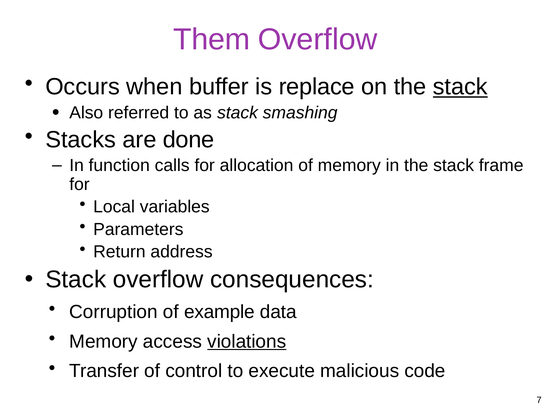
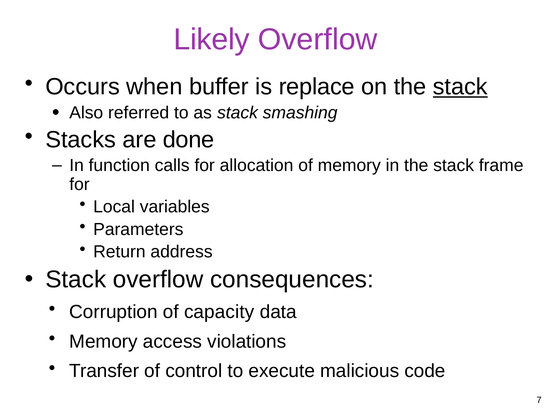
Them: Them -> Likely
example: example -> capacity
violations underline: present -> none
